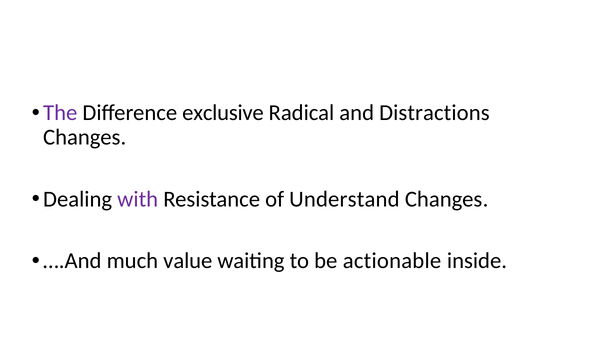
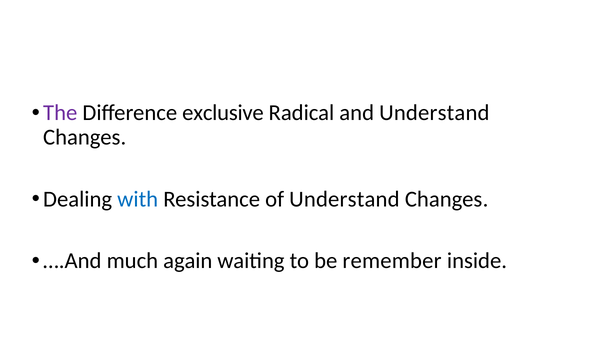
and Distractions: Distractions -> Understand
with colour: purple -> blue
value: value -> again
actionable: actionable -> remember
